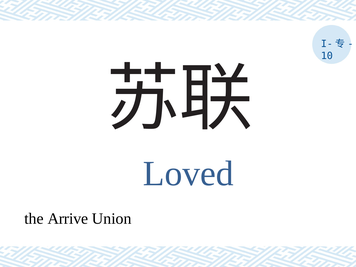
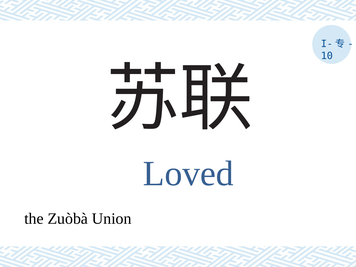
Arrive: Arrive -> Zuòbà
